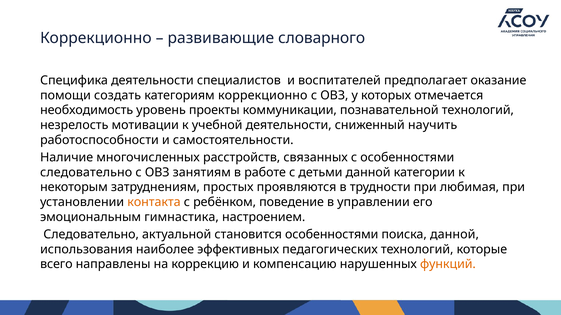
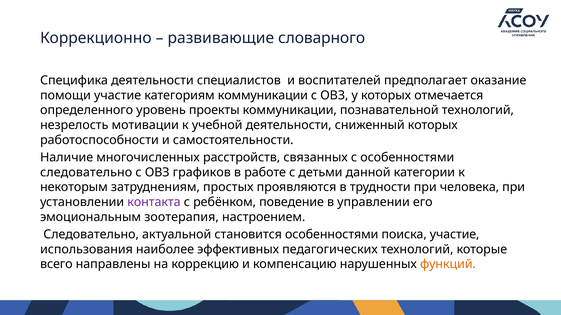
помощи создать: создать -> участие
категориям коррекционно: коррекционно -> коммуникации
необходимость: необходимость -> определенного
сниженный научить: научить -> которых
занятиям: занятиям -> графиков
любимая: любимая -> человека
контакта colour: orange -> purple
гимнастика: гимнастика -> зоотерапия
поиска данной: данной -> участие
